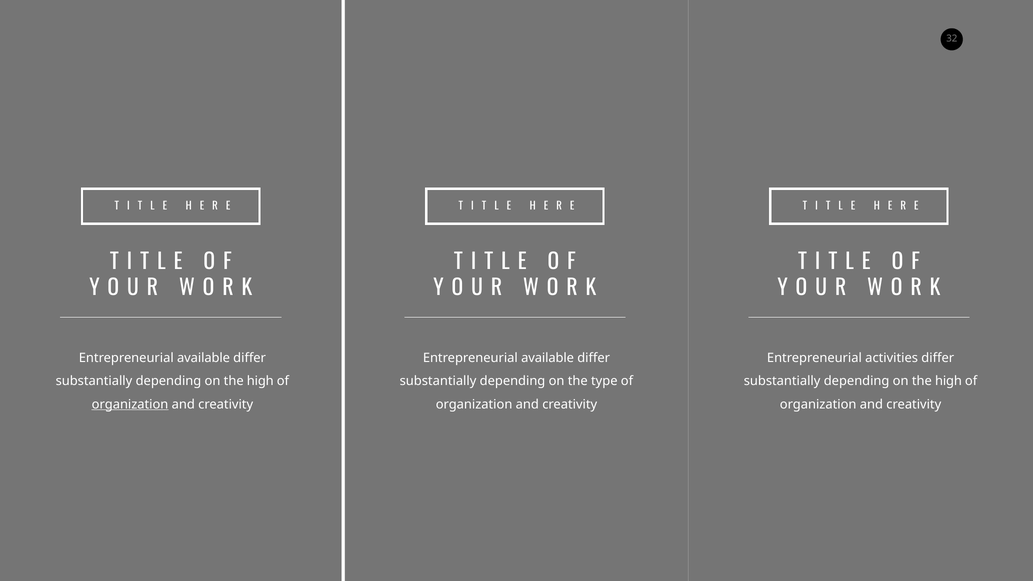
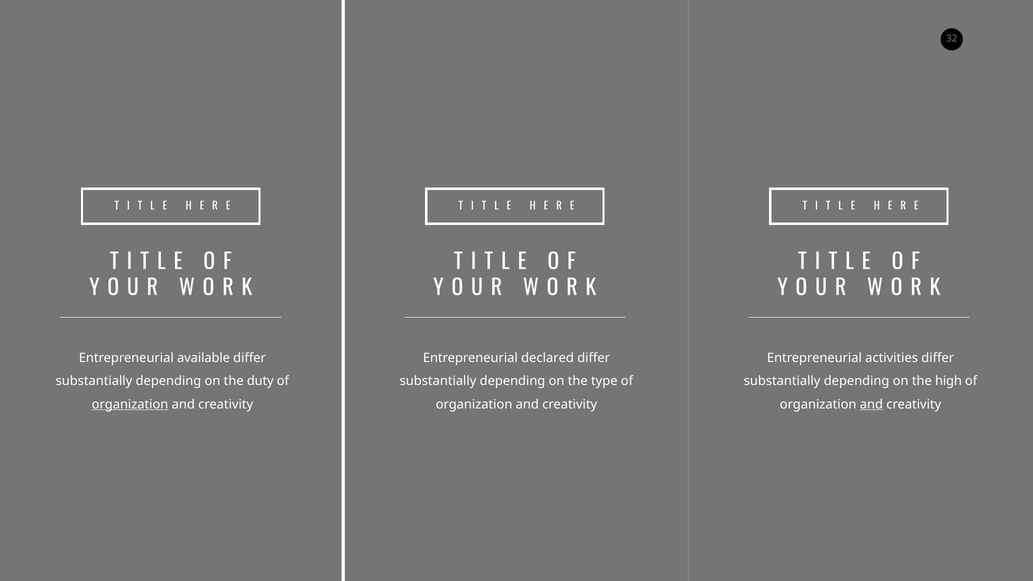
available at (548, 358): available -> declared
high at (260, 381): high -> duty
and at (871, 404) underline: none -> present
